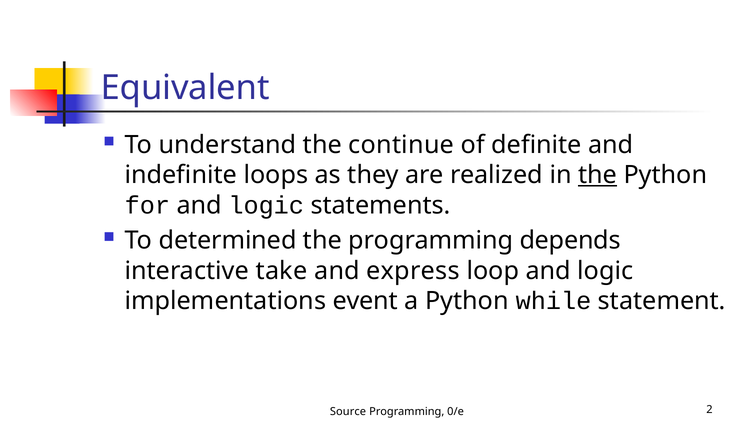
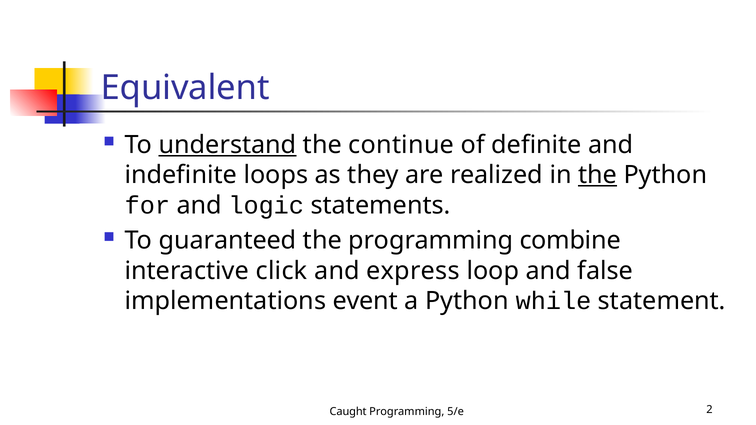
understand underline: none -> present
determined: determined -> guaranteed
depends: depends -> combine
take: take -> click
loop and logic: logic -> false
Source: Source -> Caught
0/e: 0/e -> 5/e
